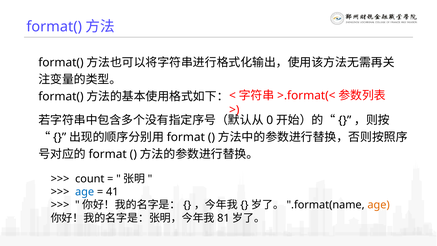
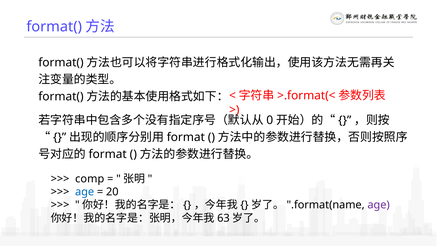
count: count -> comp
41: 41 -> 20
age at (379, 205) colour: orange -> purple
81: 81 -> 63
